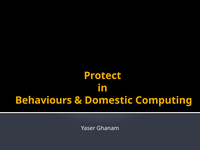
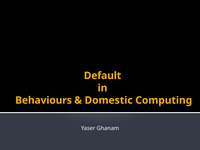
Protect: Protect -> Default
